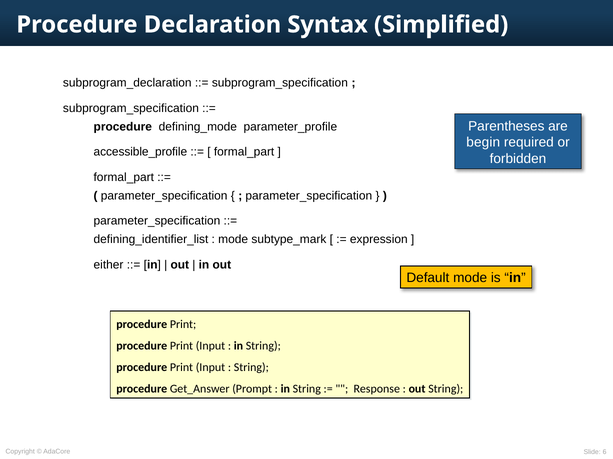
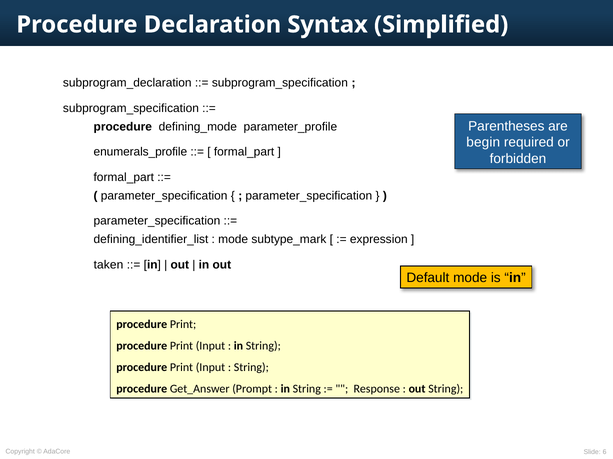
accessible_profile: accessible_profile -> enumerals_profile
either: either -> taken
